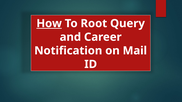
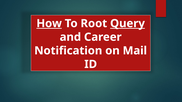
Query underline: none -> present
